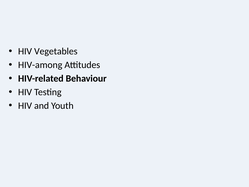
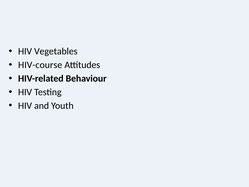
HIV-among: HIV-among -> HIV-course
